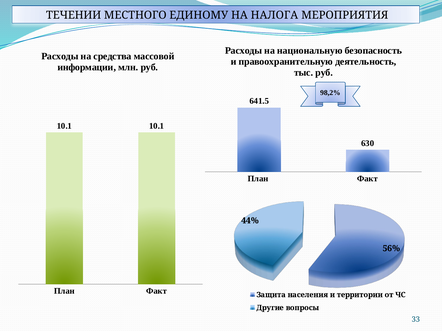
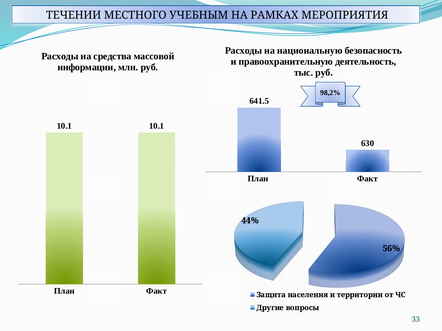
ЕДИНОМУ: ЕДИНОМУ -> УЧЕБНЫМ
НАЛОГА: НАЛОГА -> РАМКАХ
